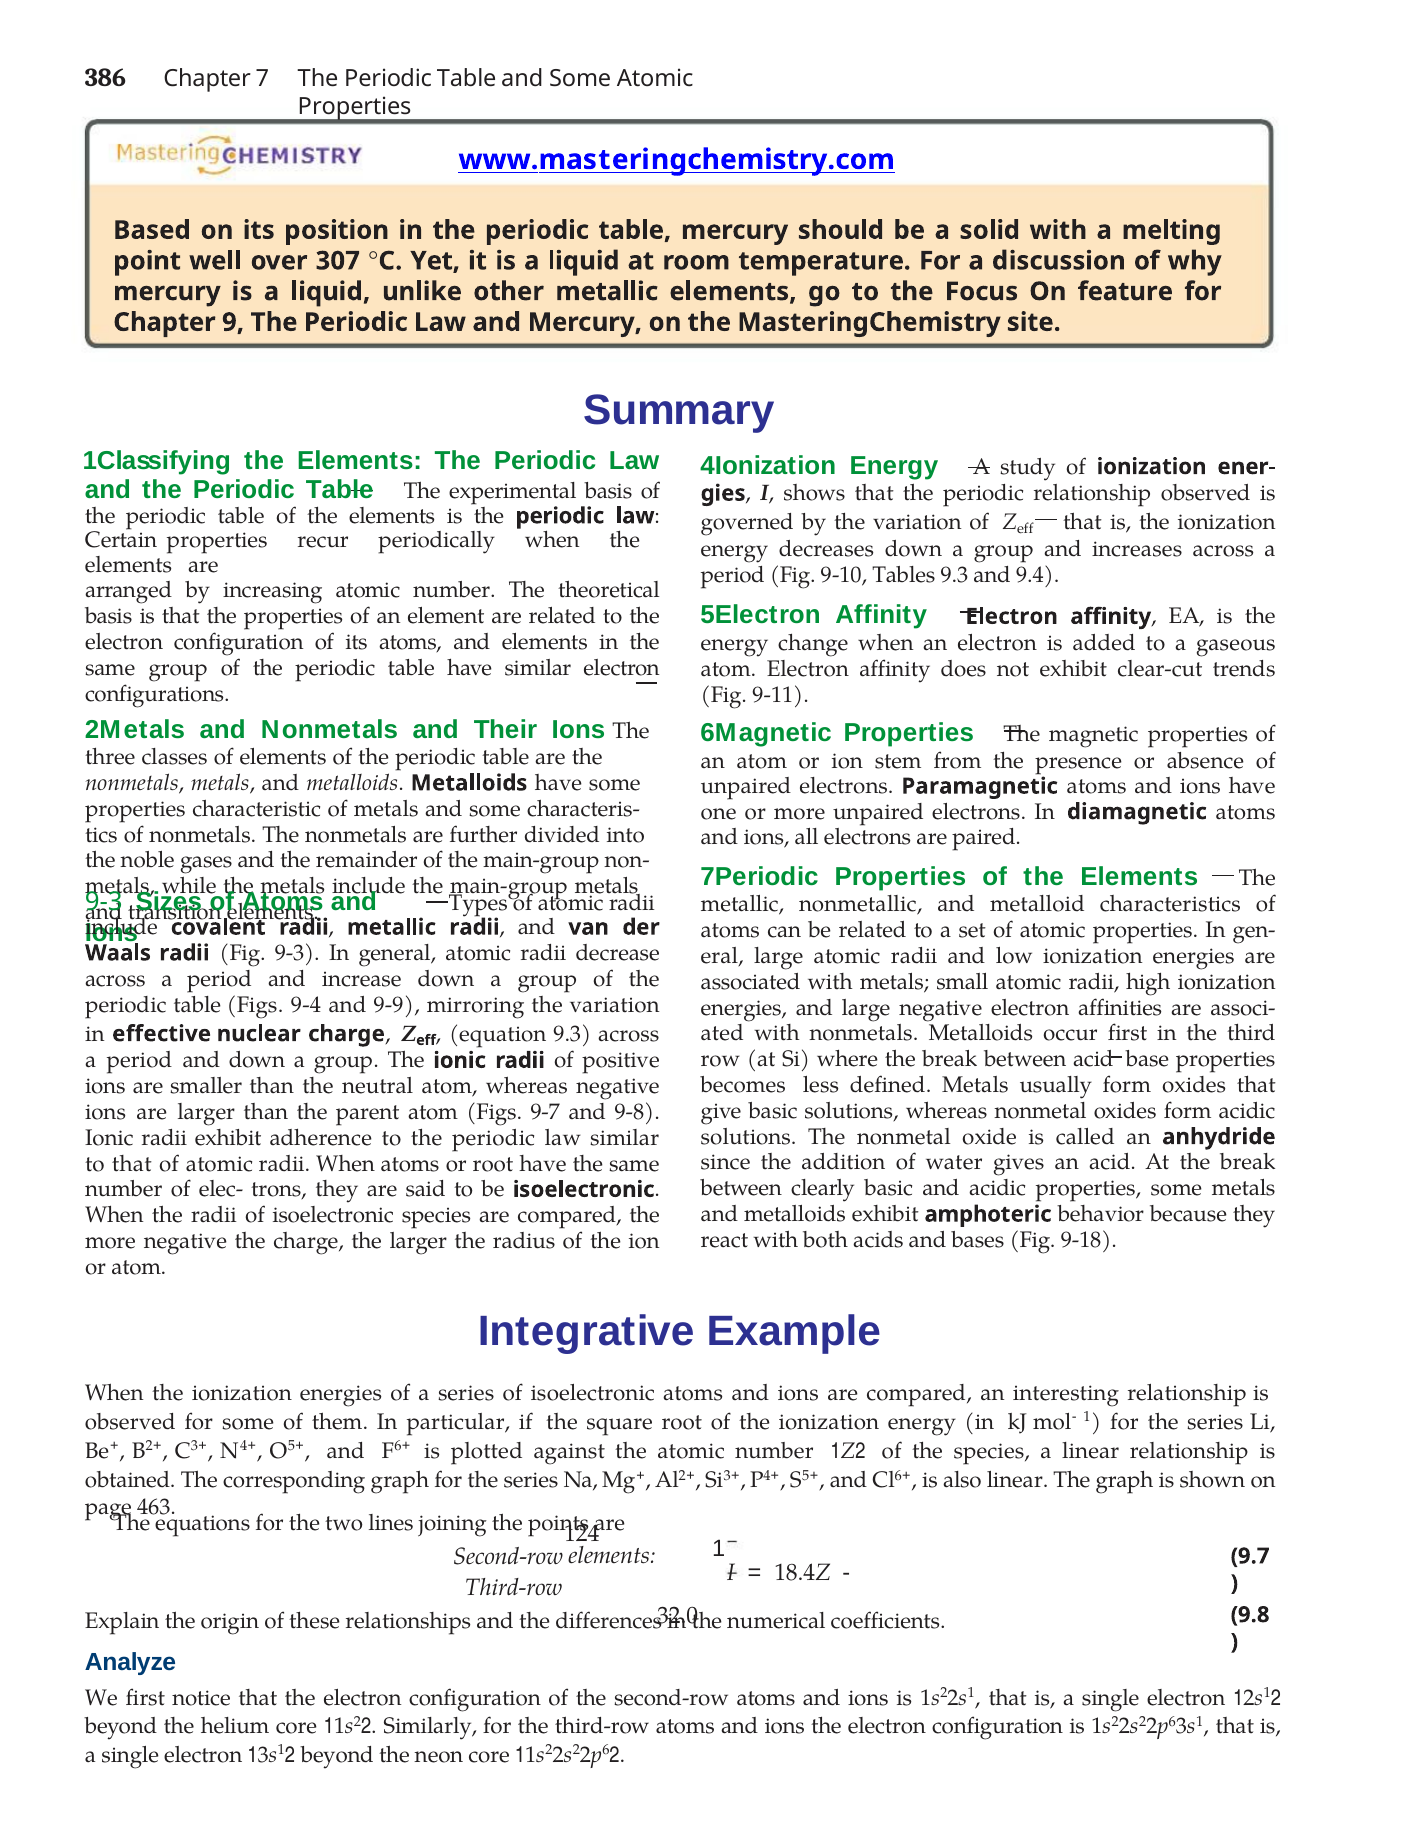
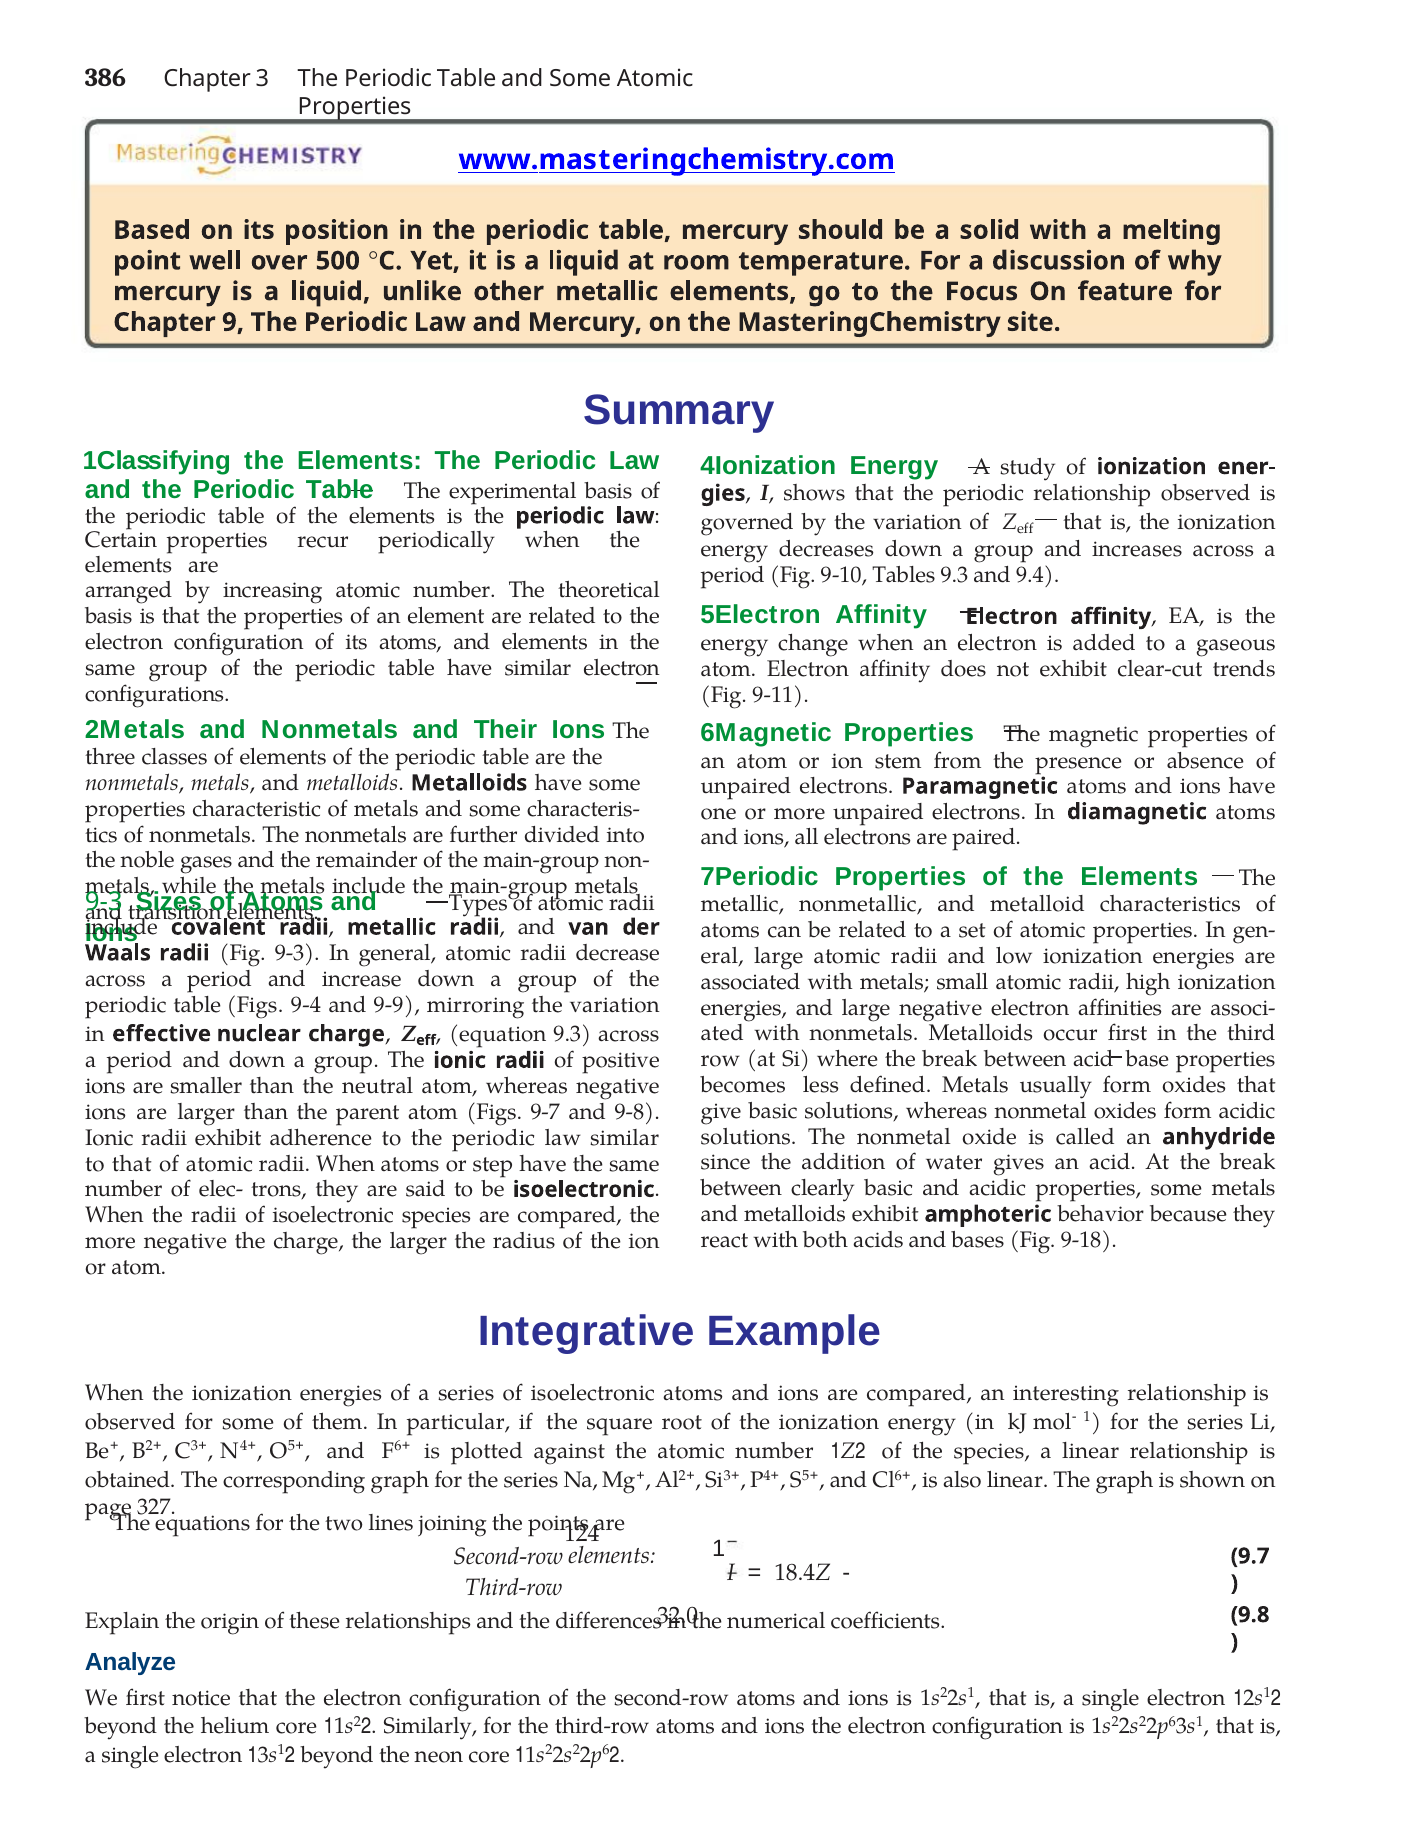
7: 7 -> 3
307: 307 -> 500
or root: root -> step
463: 463 -> 327
